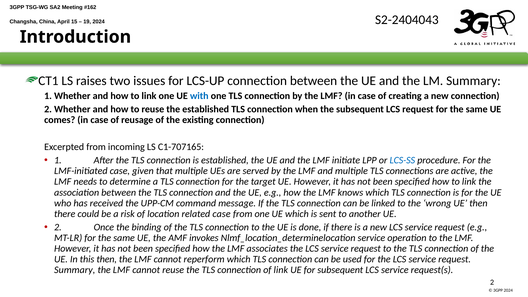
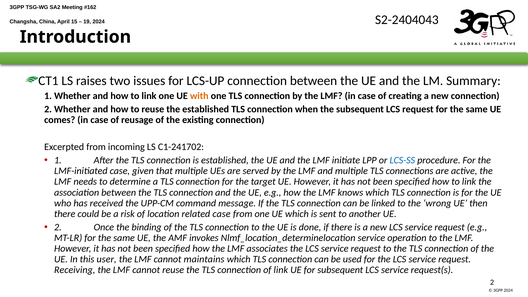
with colour: blue -> orange
C1-707165: C1-707165 -> C1-241702
this then: then -> user
reperform: reperform -> maintains
Summary at (75, 270): Summary -> Receiving
